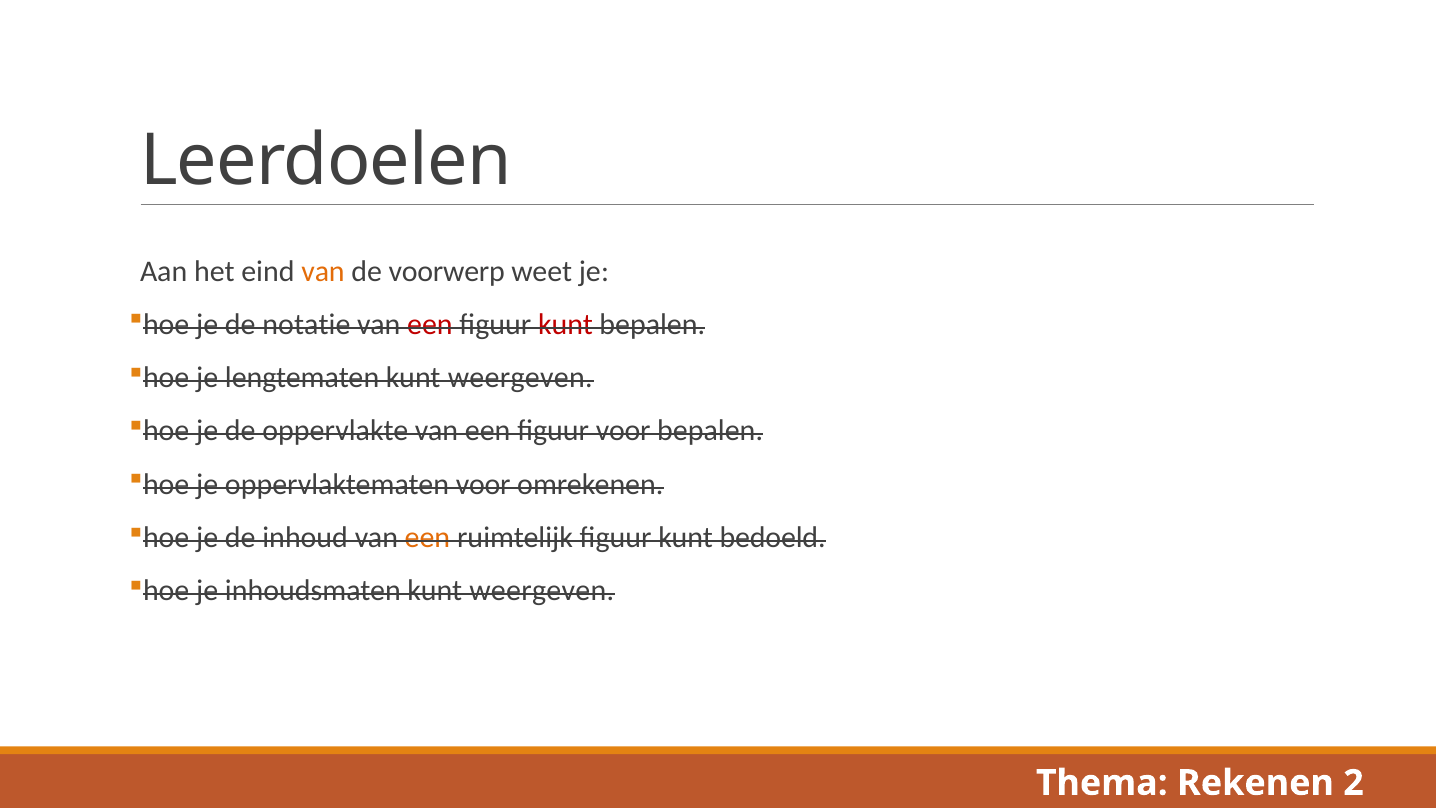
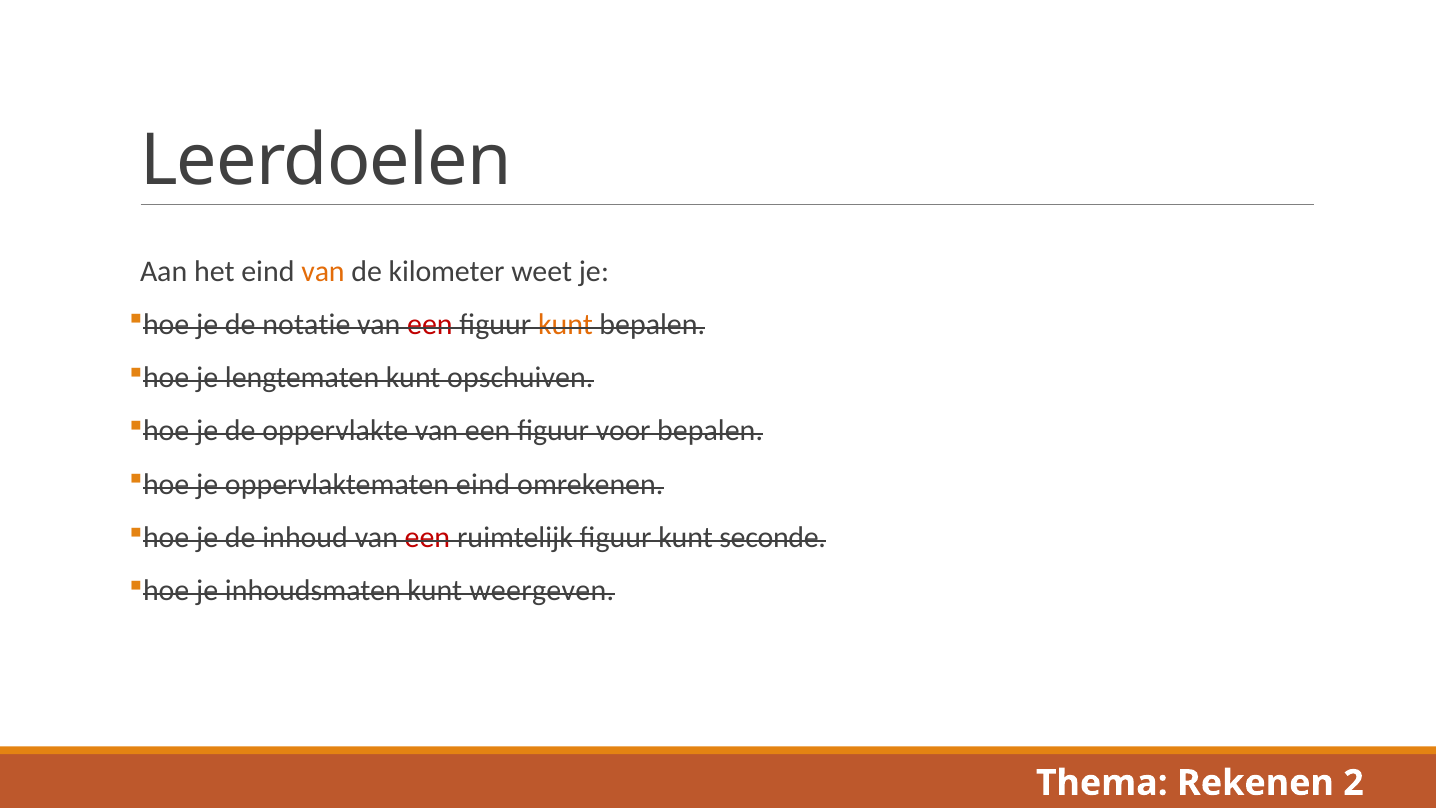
voorwerp: voorwerp -> kilometer
kunt at (566, 324) colour: red -> orange
lengtematen kunt weergeven: weergeven -> opschuiven
oppervlaktematen voor: voor -> eind
een at (427, 537) colour: orange -> red
bedoeld: bedoeld -> seconde
